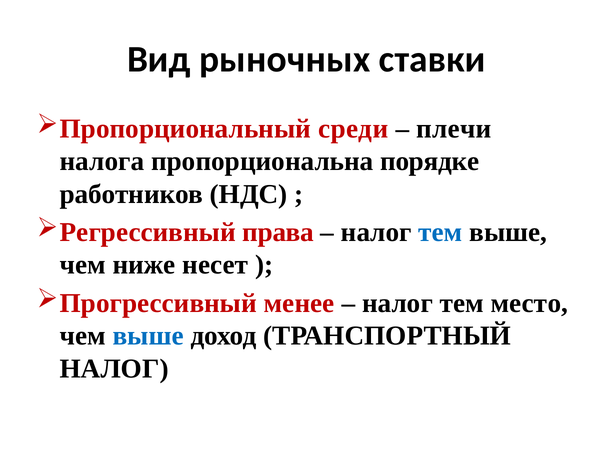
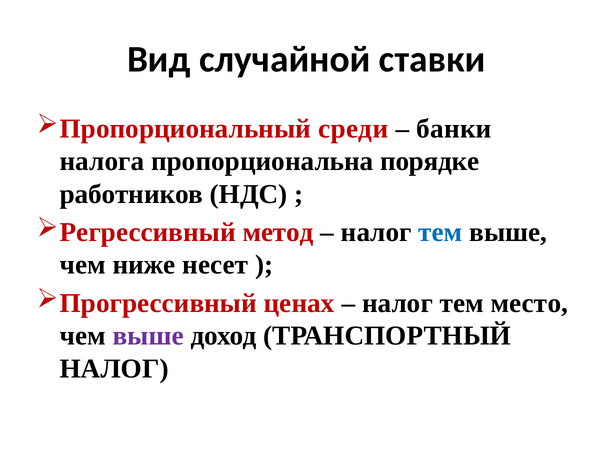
рыночных: рыночных -> случайной
плечи: плечи -> банки
права: права -> метод
менее: менее -> ценах
выше at (148, 336) colour: blue -> purple
